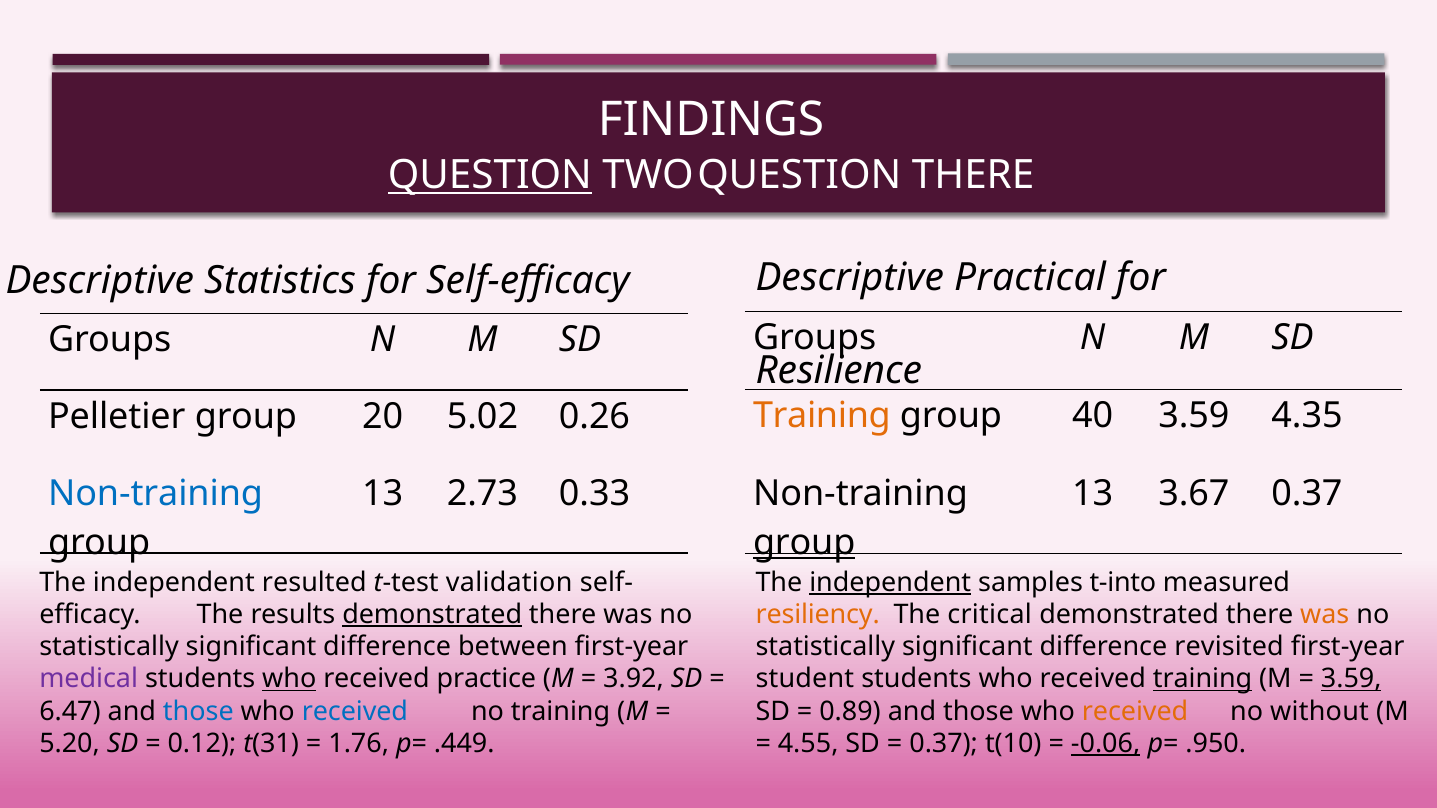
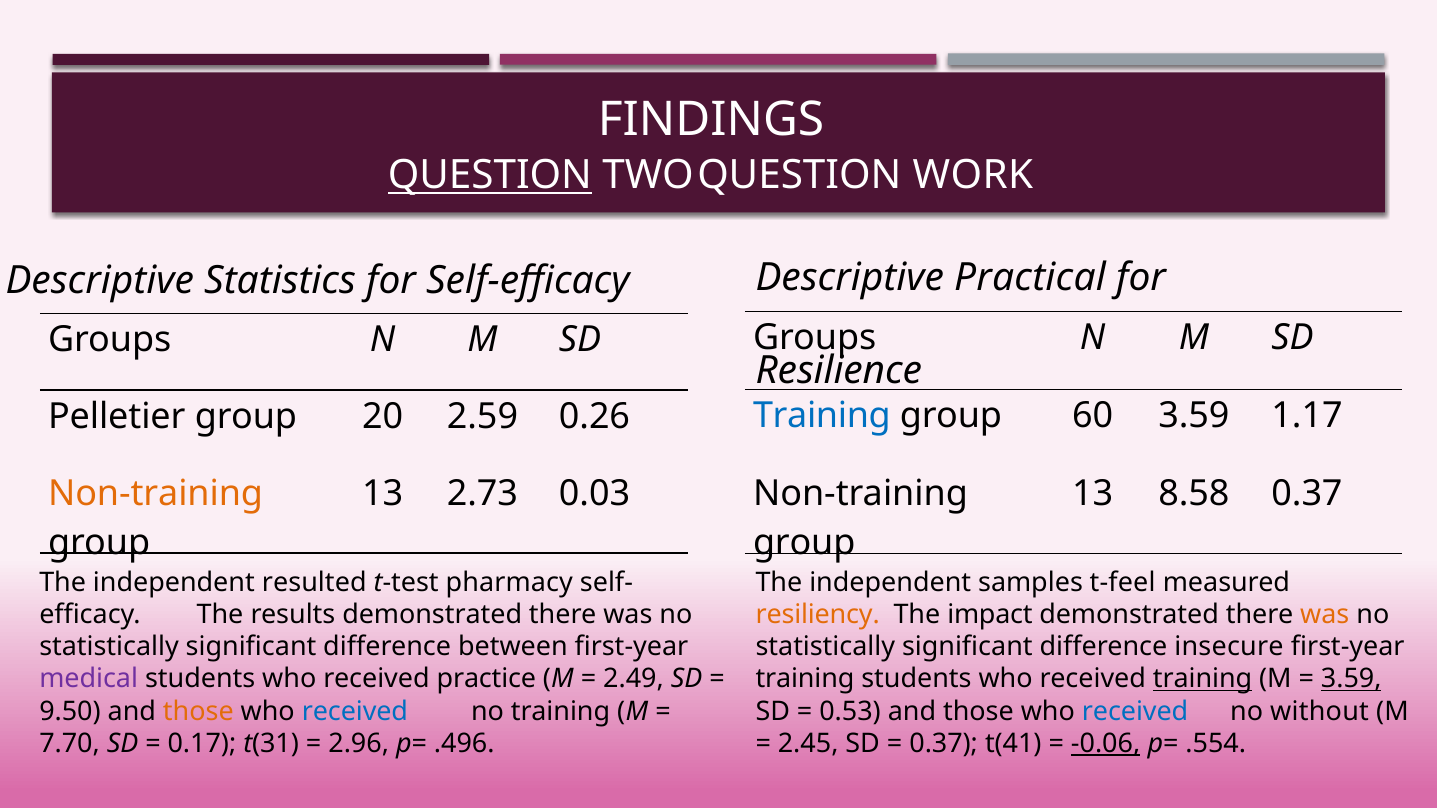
THERE at (973, 176): THERE -> WORK
Training at (822, 416) colour: orange -> blue
40: 40 -> 60
4.35: 4.35 -> 1.17
5.02: 5.02 -> 2.59
Non-training at (156, 493) colour: blue -> orange
0.33: 0.33 -> 0.03
3.67: 3.67 -> 8.58
group at (804, 543) underline: present -> none
validation: validation -> pharmacy
independent at (890, 582) underline: present -> none
t-into: t-into -> t-feel
demonstrated at (432, 615) underline: present -> none
critical: critical -> impact
revisited: revisited -> insecure
who at (289, 679) underline: present -> none
3.92: 3.92 -> 2.49
student at (805, 679): student -> training
6.47: 6.47 -> 9.50
those at (198, 712) colour: blue -> orange
0.89: 0.89 -> 0.53
received at (1135, 712) colour: orange -> blue
5.20: 5.20 -> 7.70
0.12: 0.12 -> 0.17
1.76: 1.76 -> 2.96
.449: .449 -> .496
4.55: 4.55 -> 2.45
t(10: t(10 -> t(41
.950: .950 -> .554
